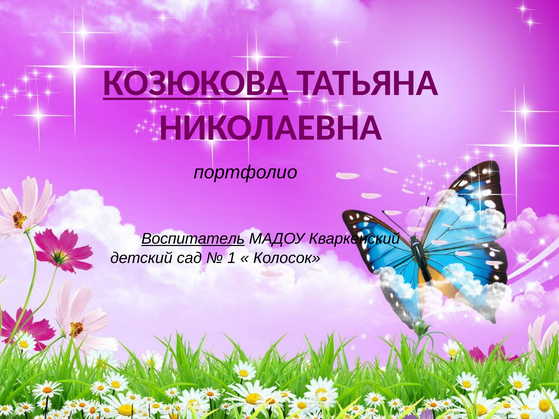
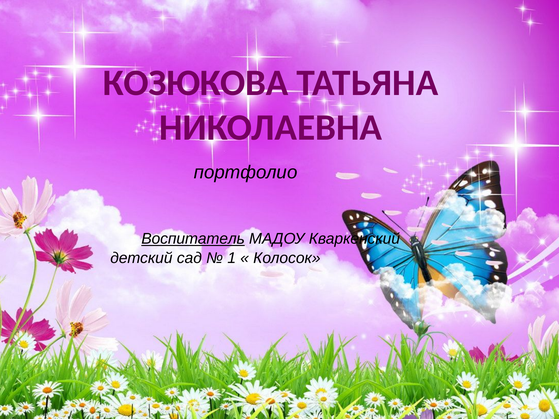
КОЗЮКОВА underline: present -> none
